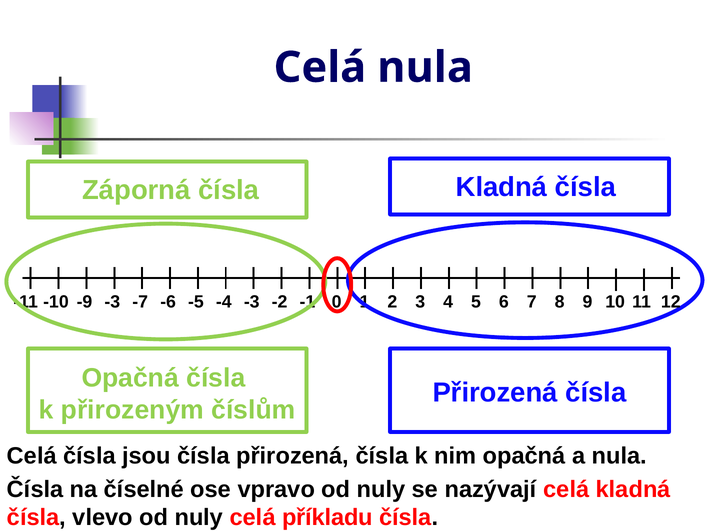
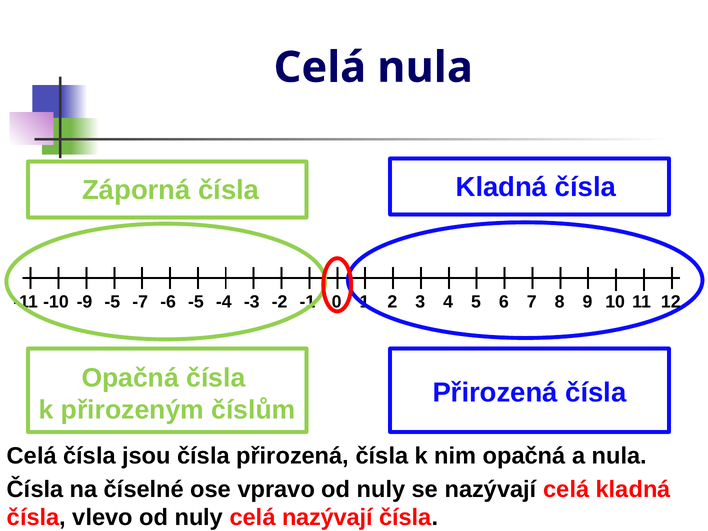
-3 at (112, 302): -3 -> -5
celá příkladu: příkladu -> nazývají
